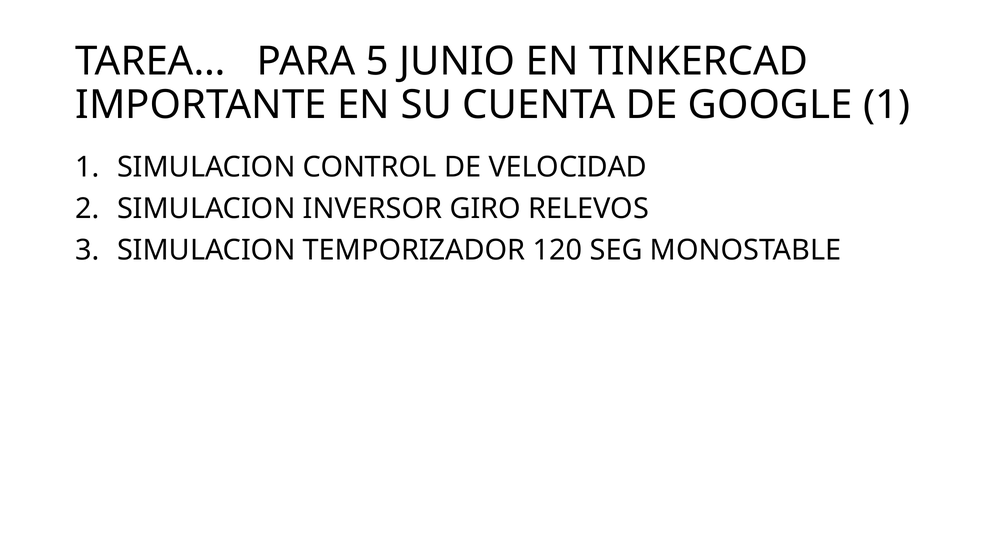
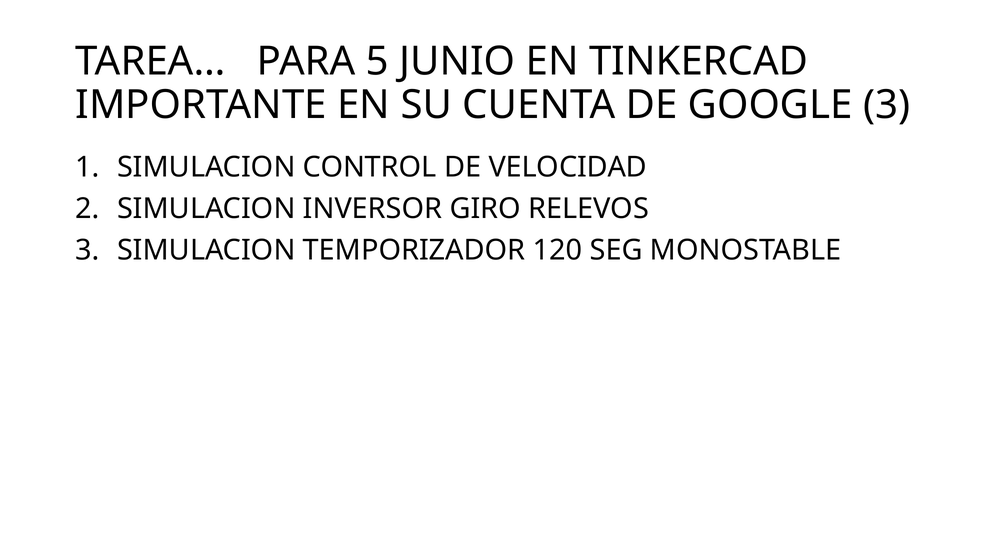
GOOGLE 1: 1 -> 3
